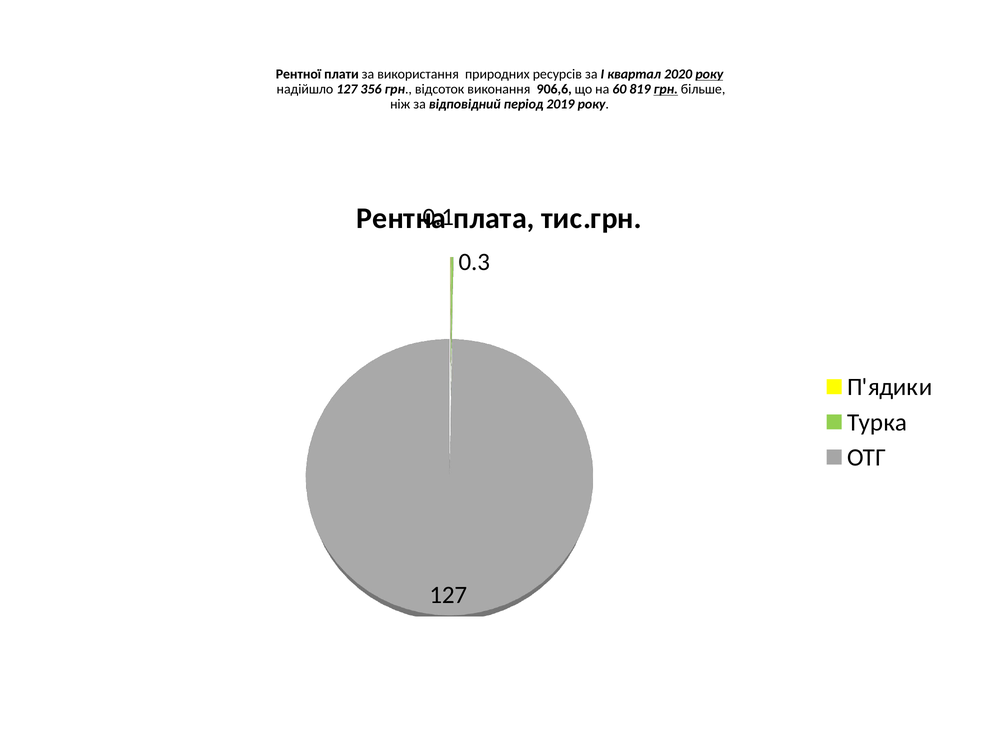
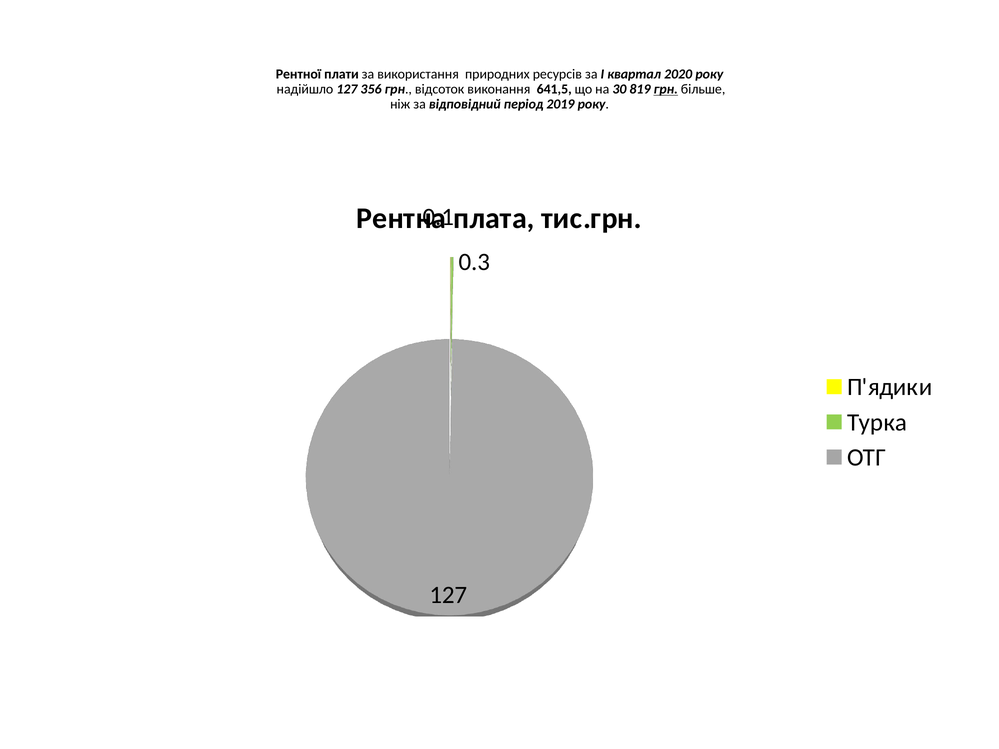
року at (709, 74) underline: present -> none
906,6: 906,6 -> 641,5
60: 60 -> 30
